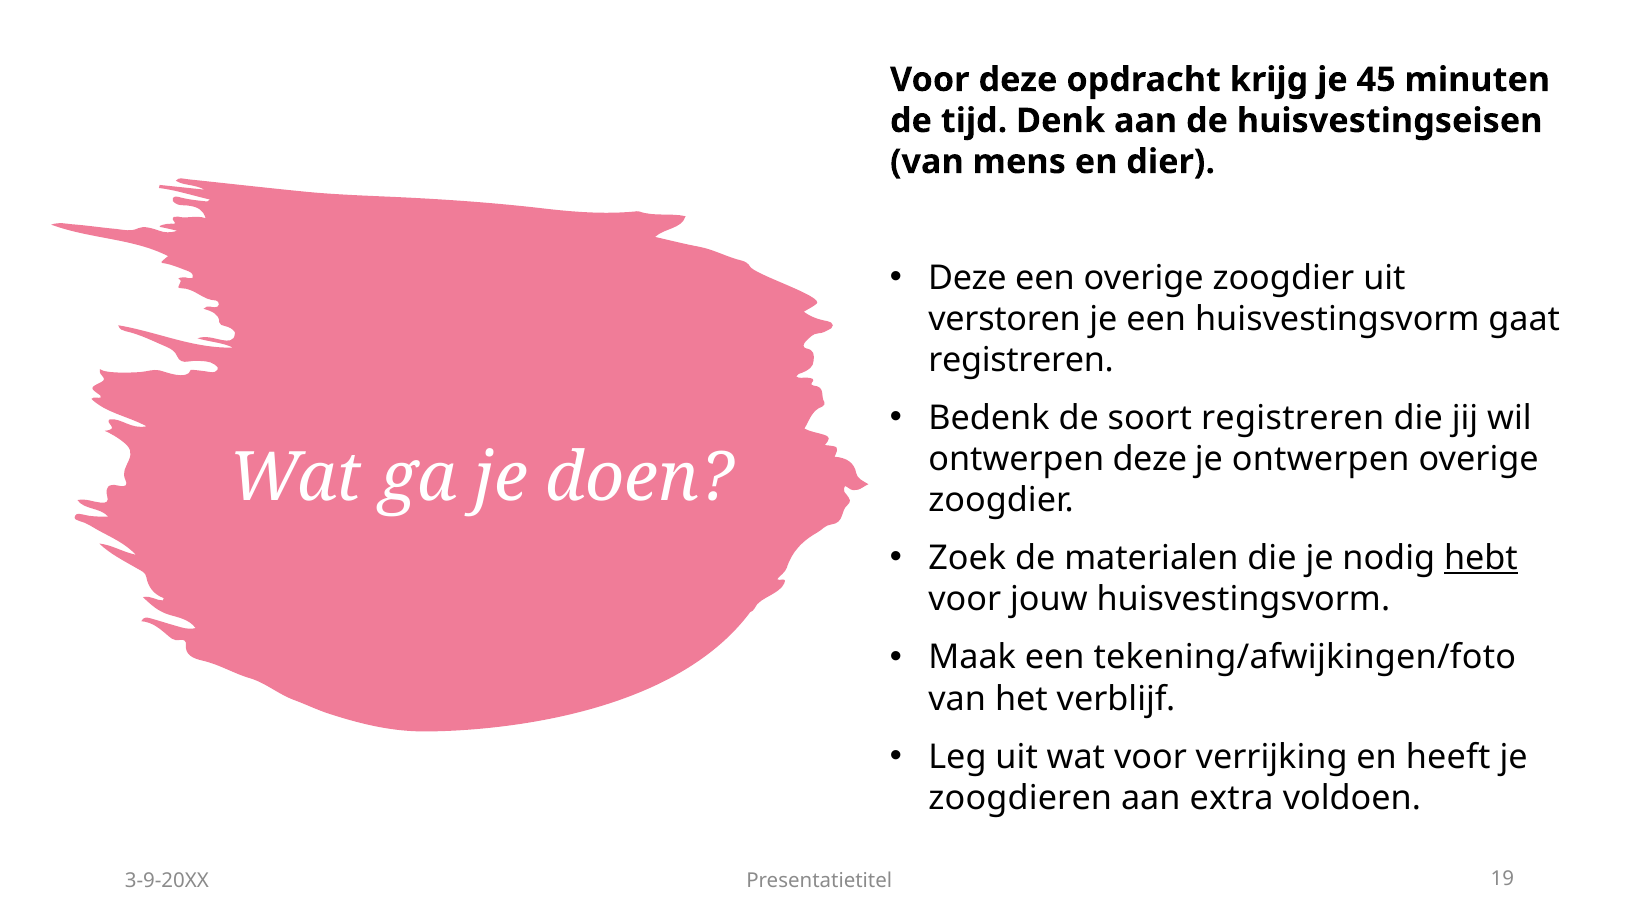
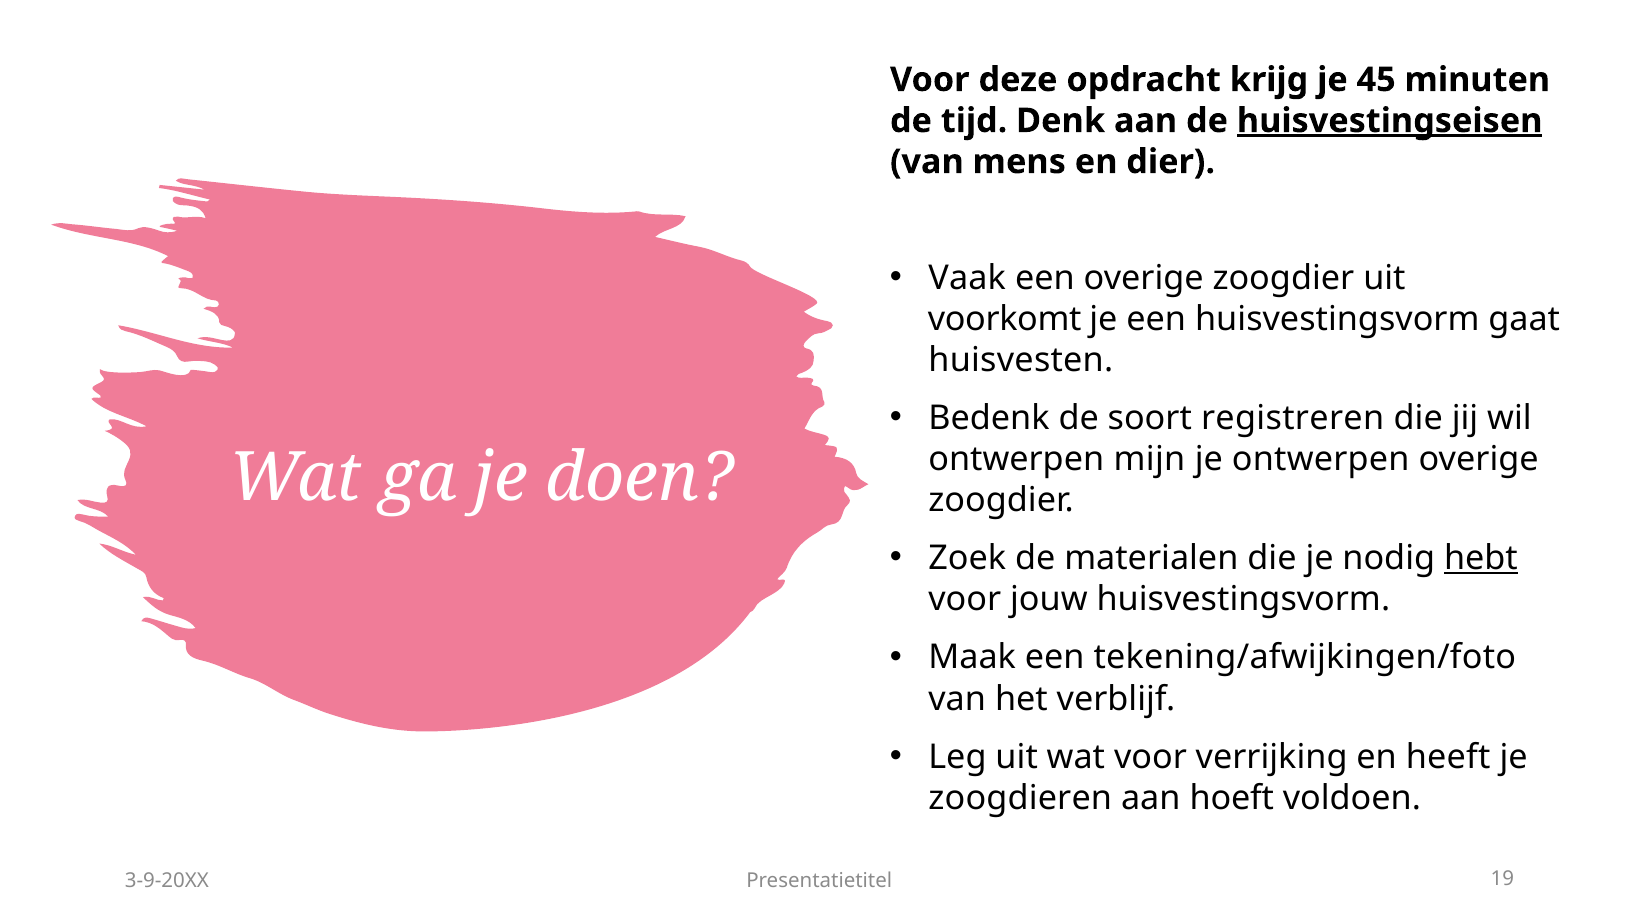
huisvestingseisen underline: none -> present
Deze at (967, 278): Deze -> Vaak
verstoren: verstoren -> voorkomt
registreren at (1021, 360): registreren -> huisvesten
ontwerpen deze: deze -> mijn
extra: extra -> hoeft
